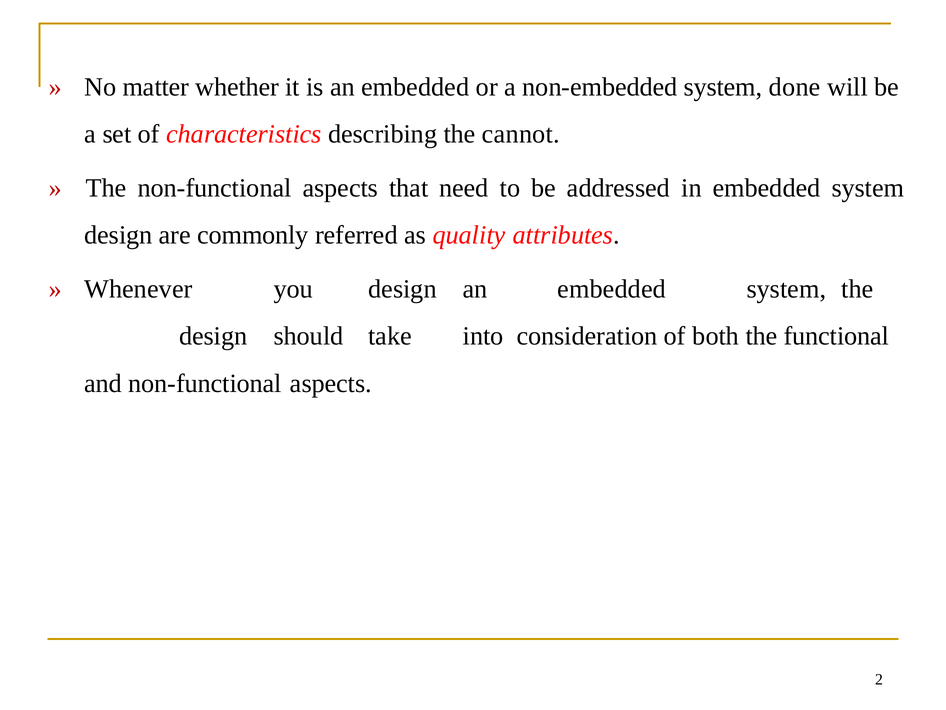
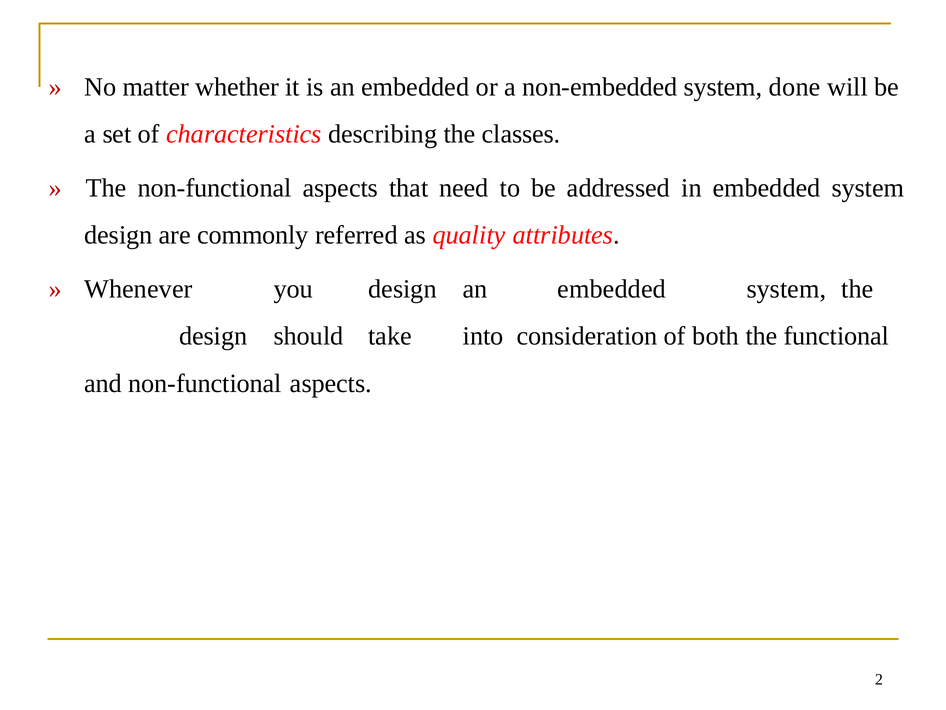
cannot: cannot -> classes
